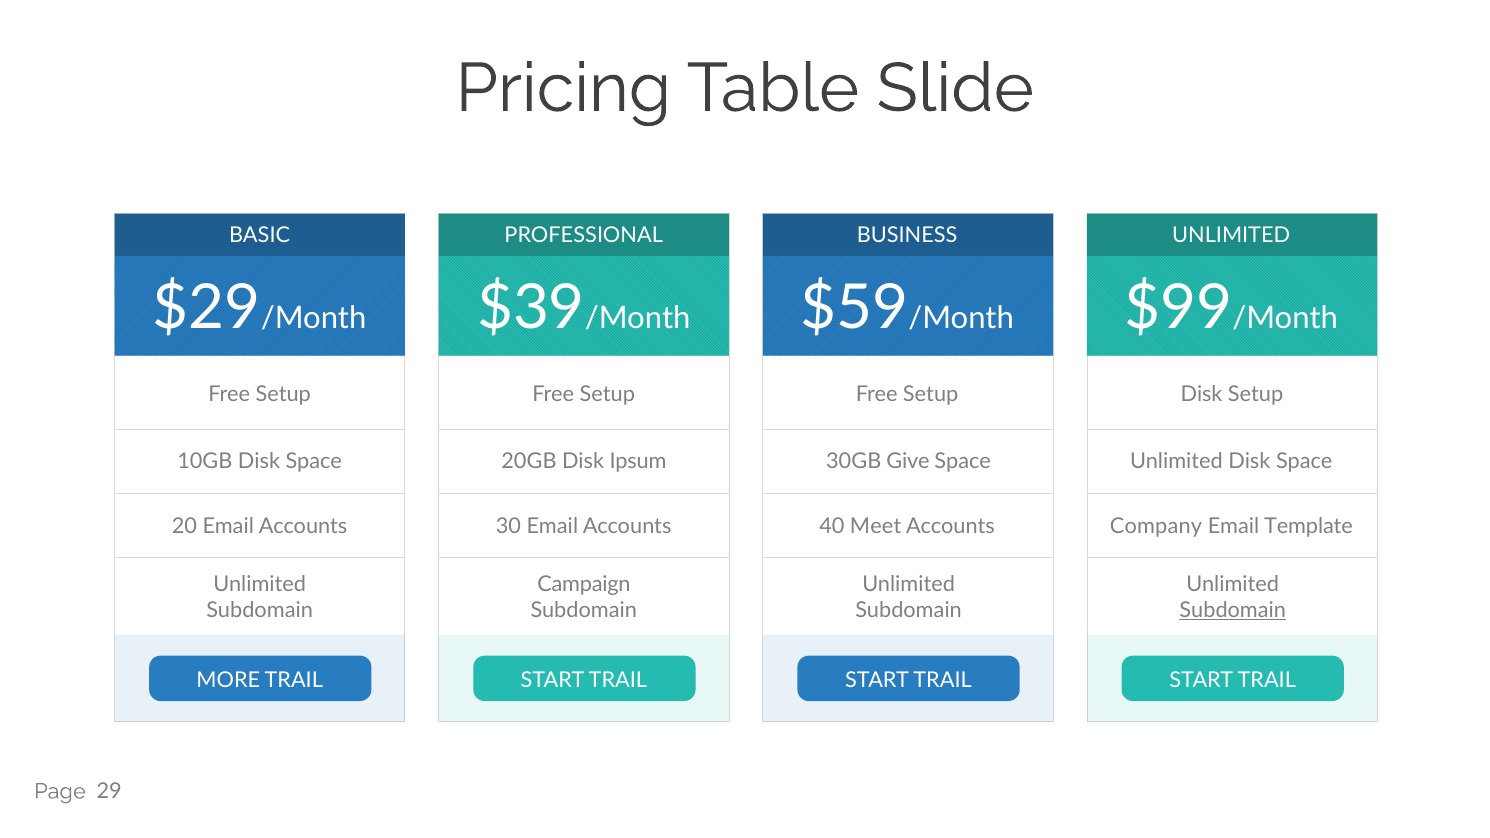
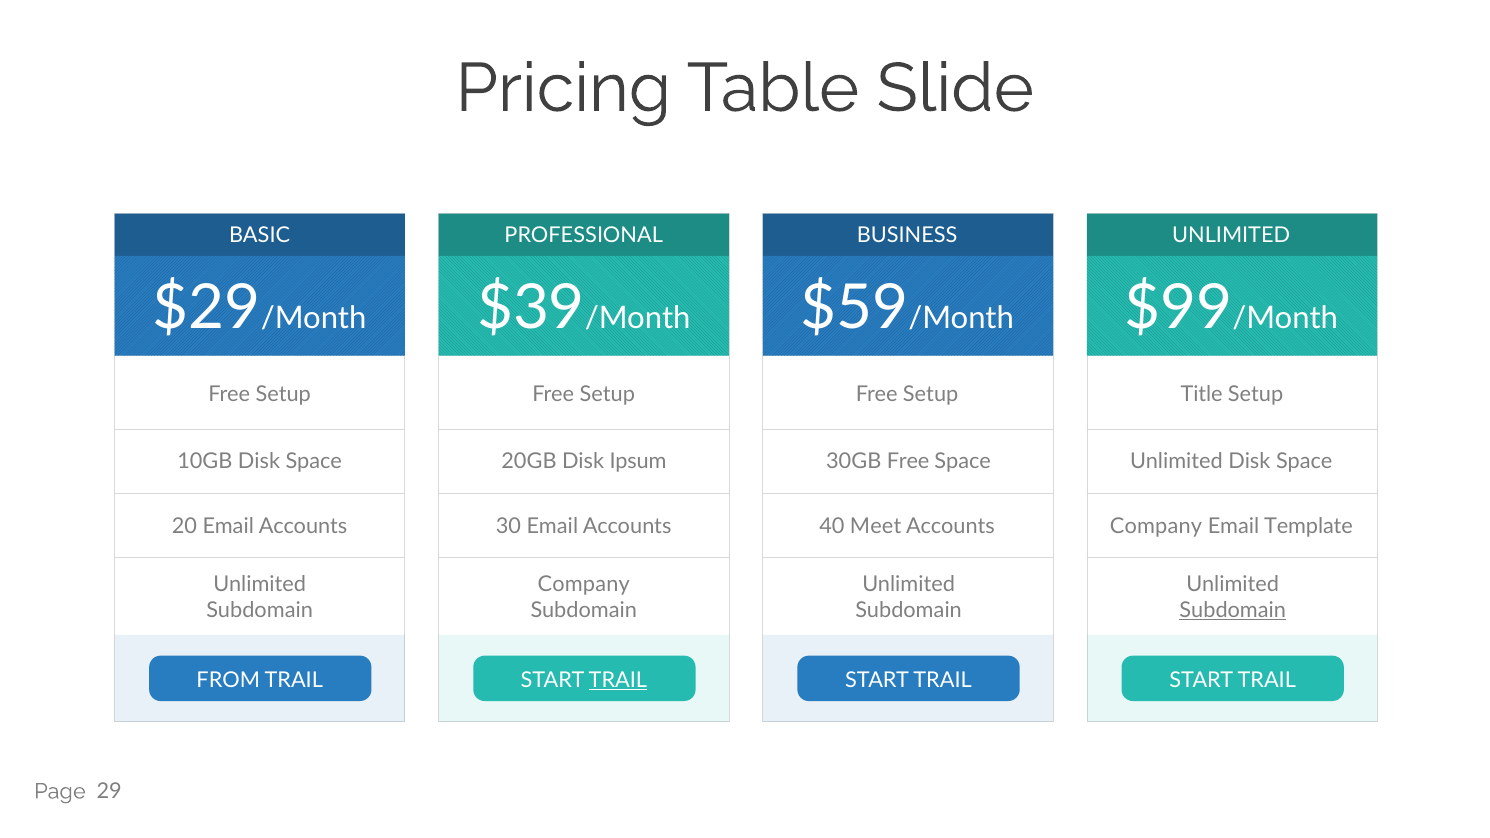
Disk at (1202, 394): Disk -> Title
30GB Give: Give -> Free
Campaign at (584, 584): Campaign -> Company
MORE: MORE -> FROM
TRAIL at (618, 680) underline: none -> present
